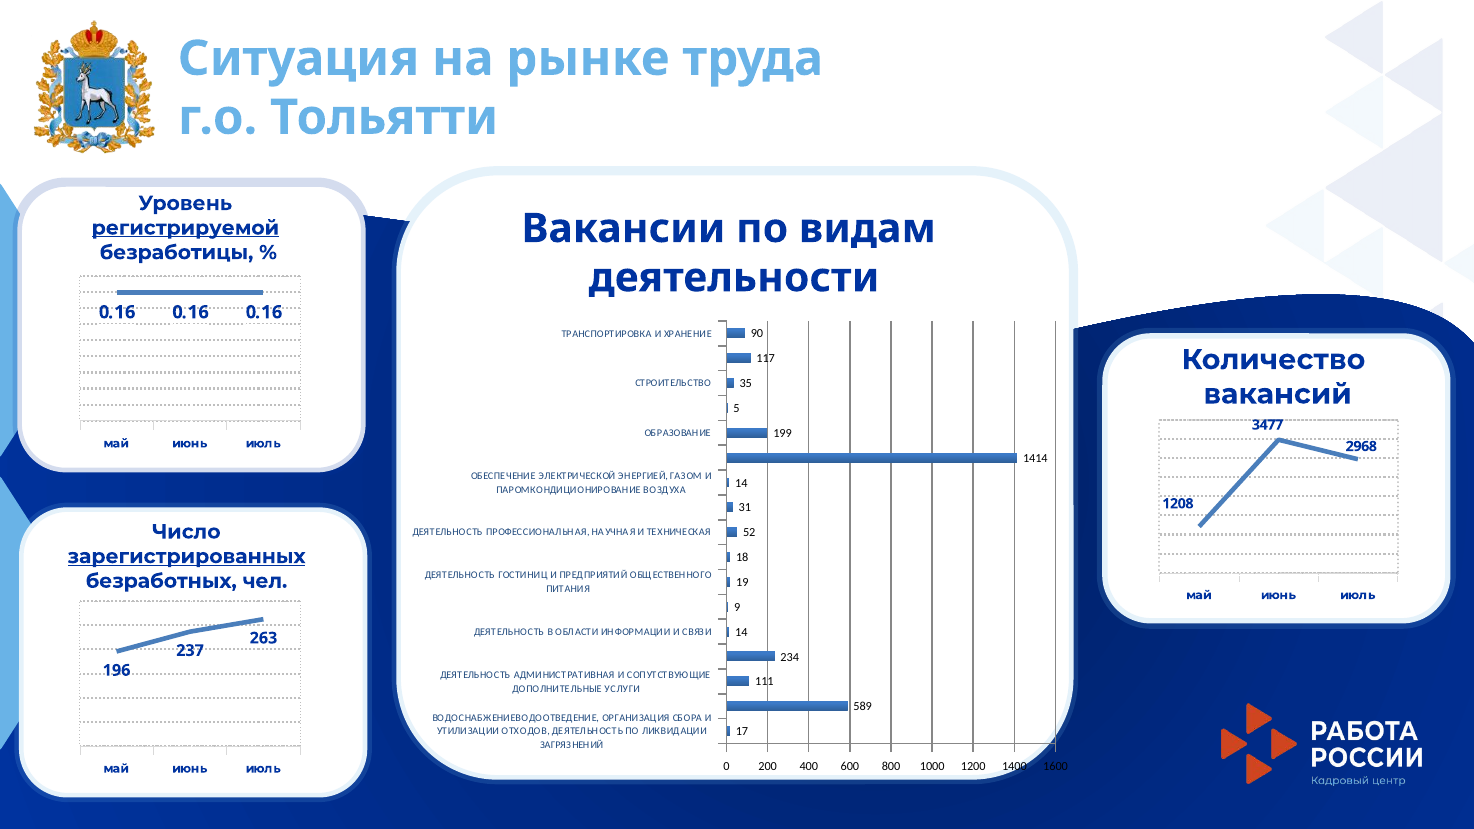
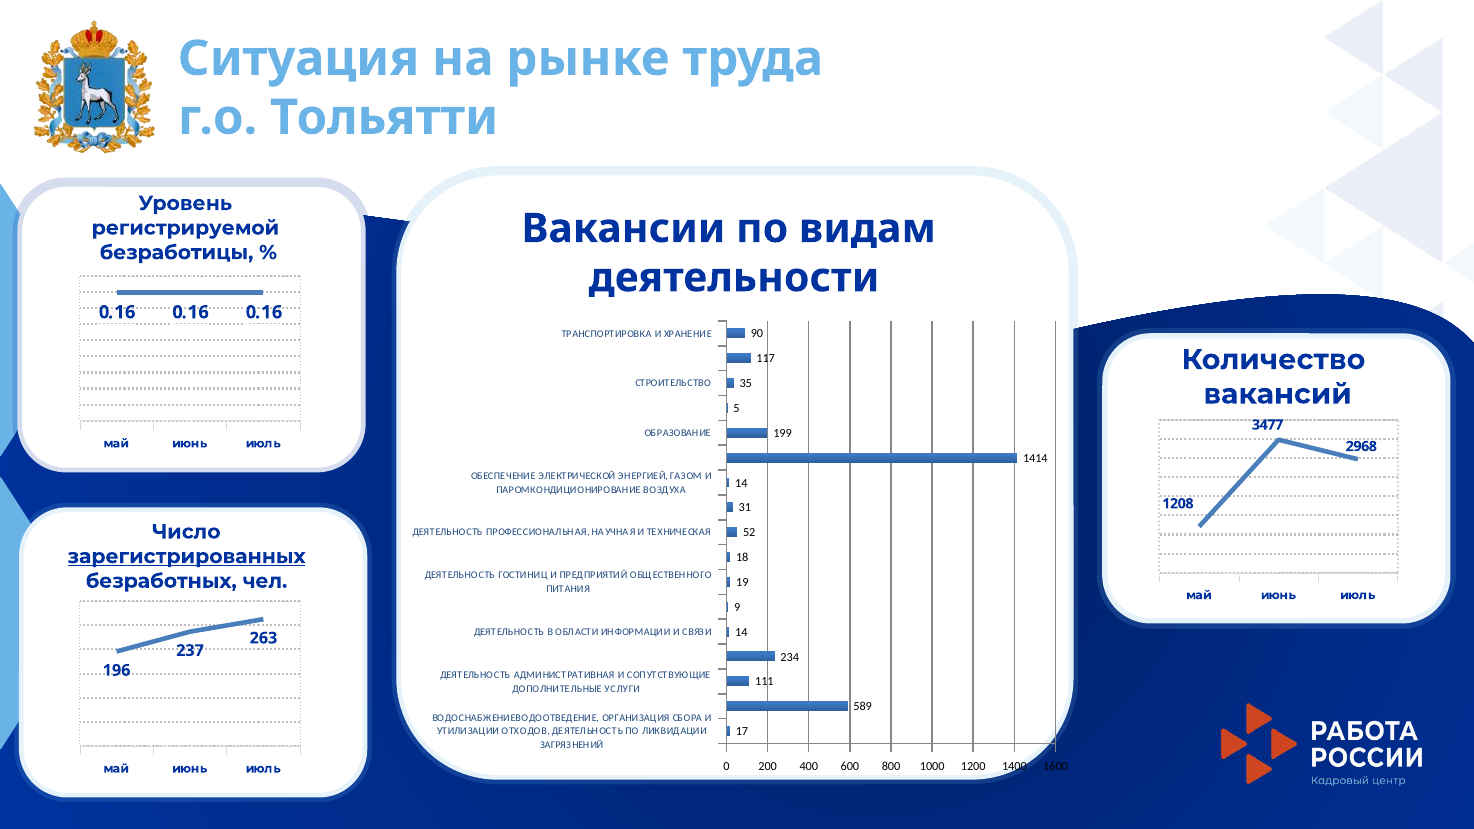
регистрируемой underline: present -> none
